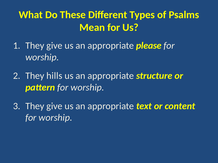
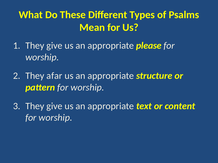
hills: hills -> afar
